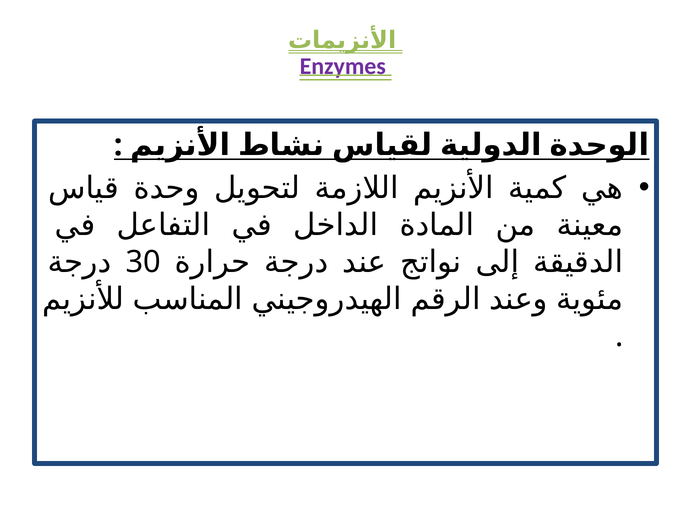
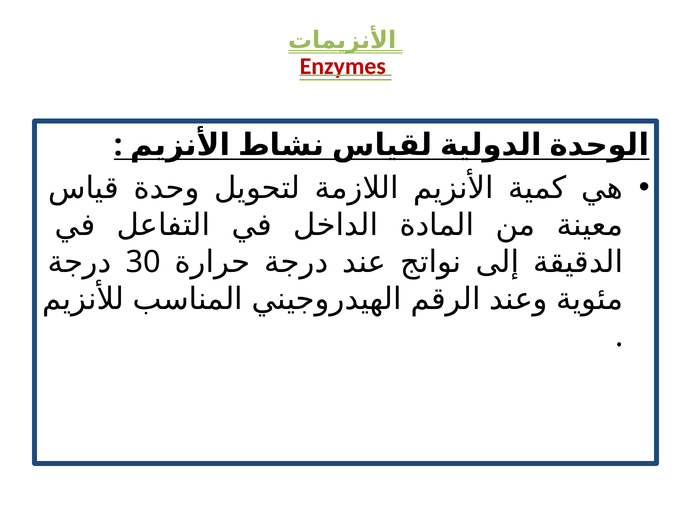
Enzymes colour: purple -> red
